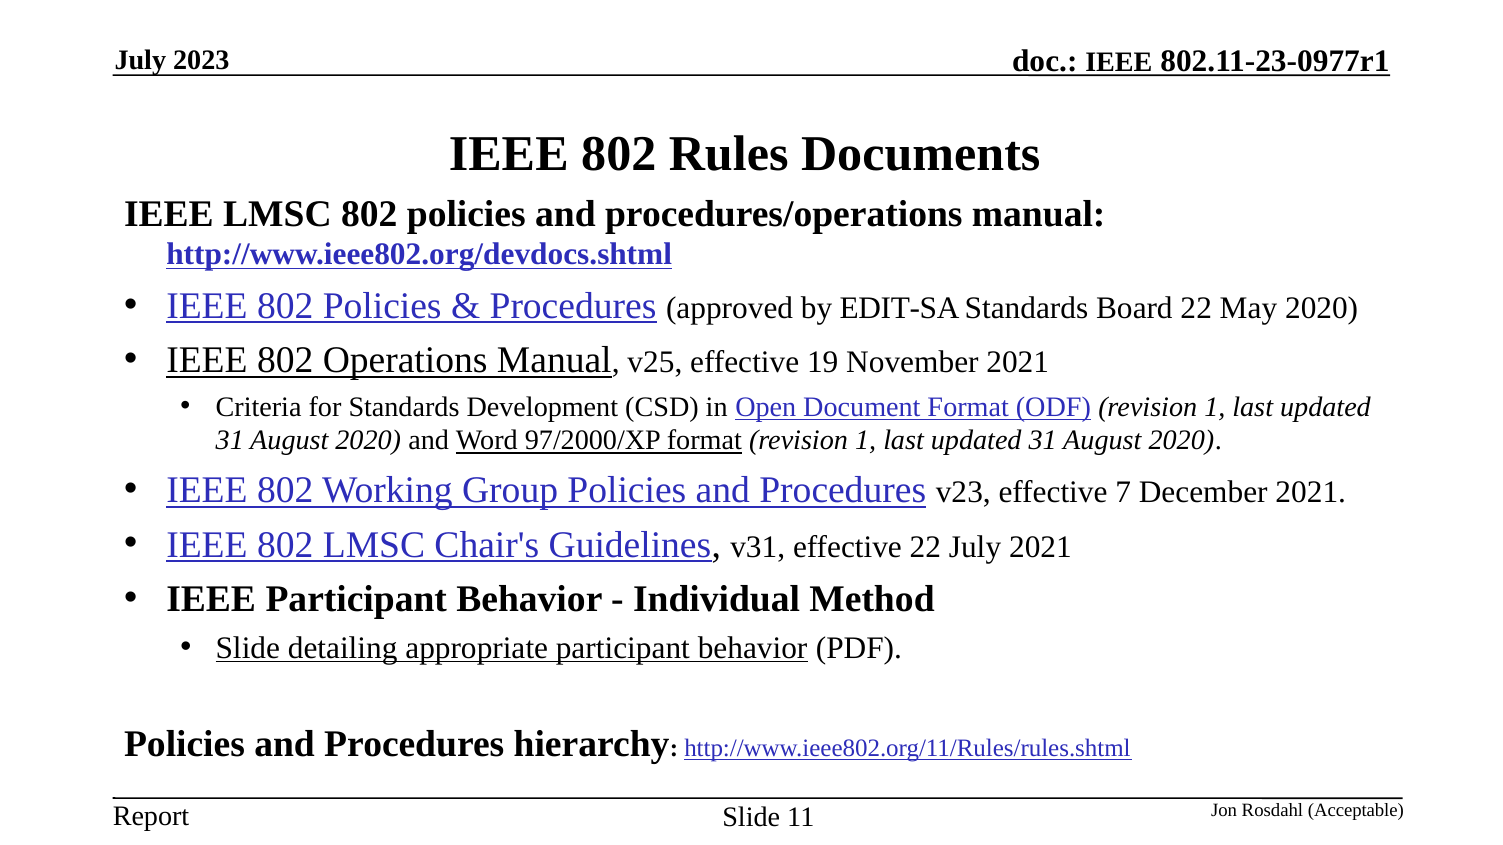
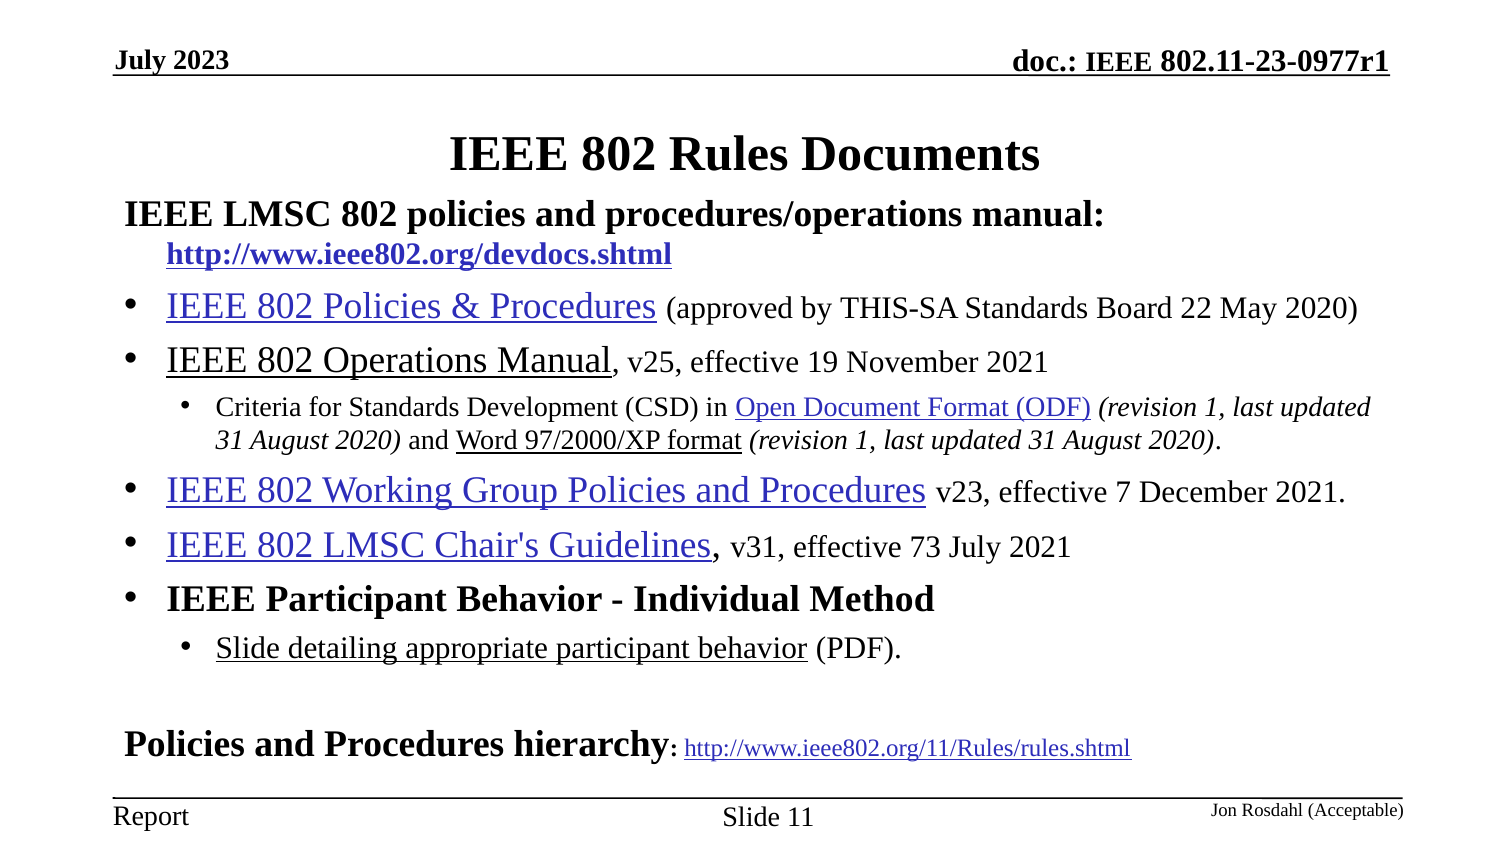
EDIT-SA: EDIT-SA -> THIS-SA
effective 22: 22 -> 73
